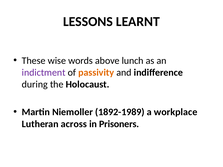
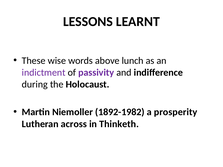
passivity colour: orange -> purple
1892-1989: 1892-1989 -> 1892-1982
workplace: workplace -> prosperity
Prisoners: Prisoners -> Thinketh
